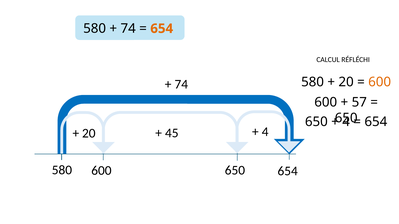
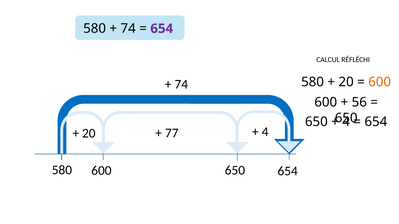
654 at (162, 29) colour: orange -> purple
57: 57 -> 56
45: 45 -> 77
